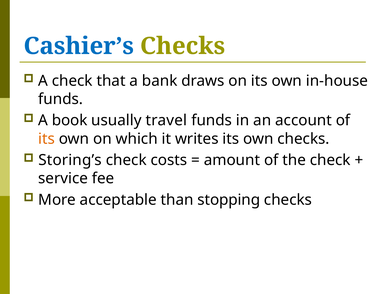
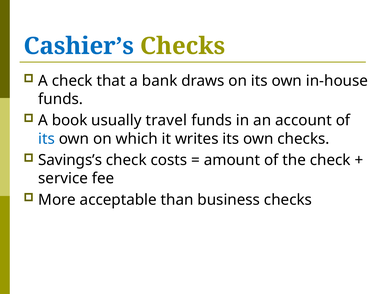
its at (47, 139) colour: orange -> blue
Storing’s: Storing’s -> Savings’s
stopping: stopping -> business
